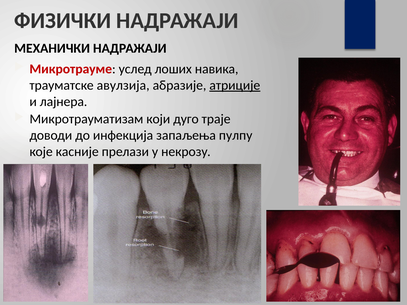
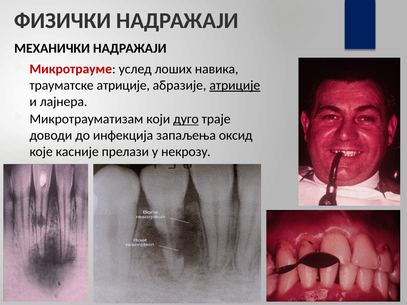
трауматске авулзија: авулзија -> атриције
дуго underline: none -> present
пулпу: пулпу -> оксид
